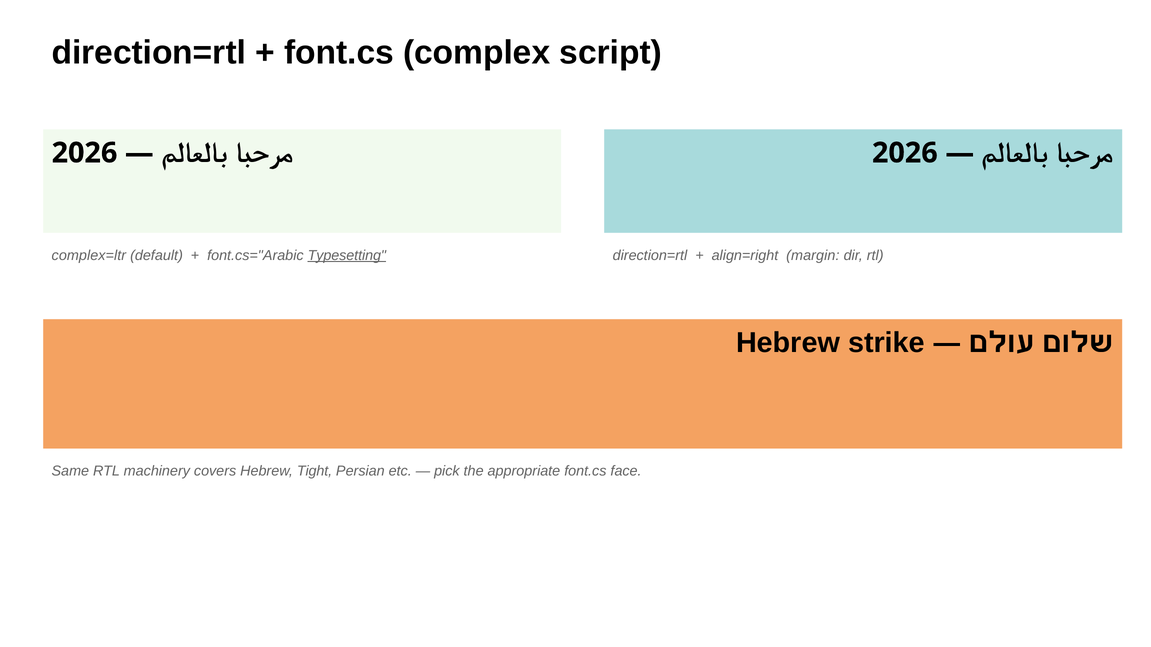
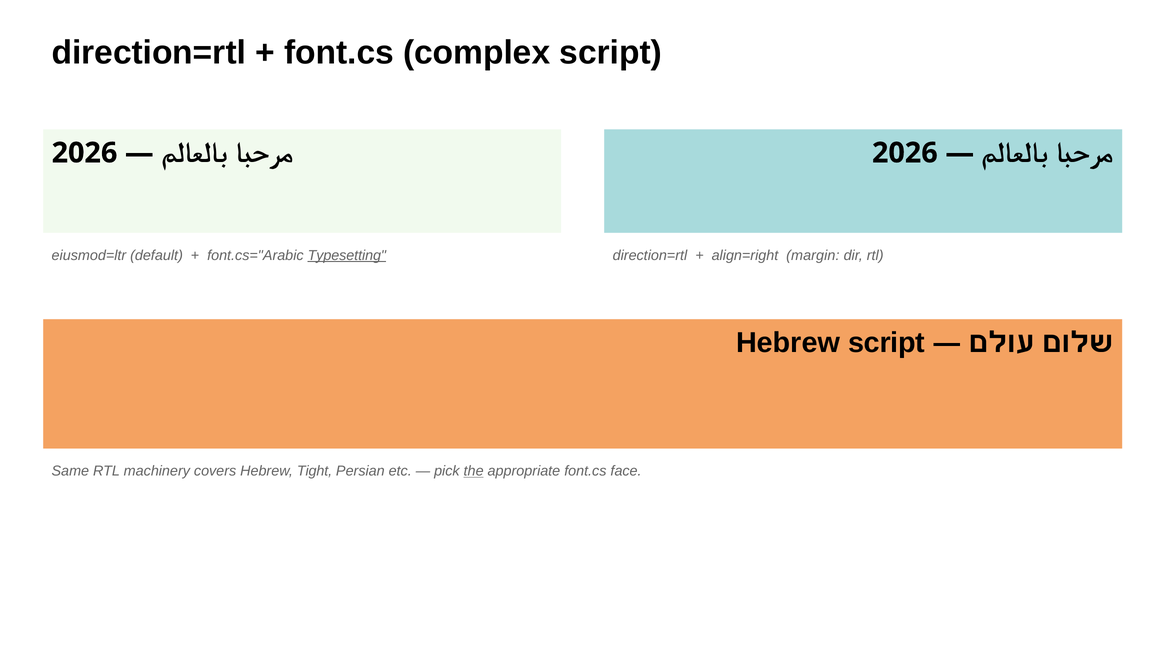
complex=ltr: complex=ltr -> eiusmod=ltr
Hebrew strike: strike -> script
the underline: none -> present
